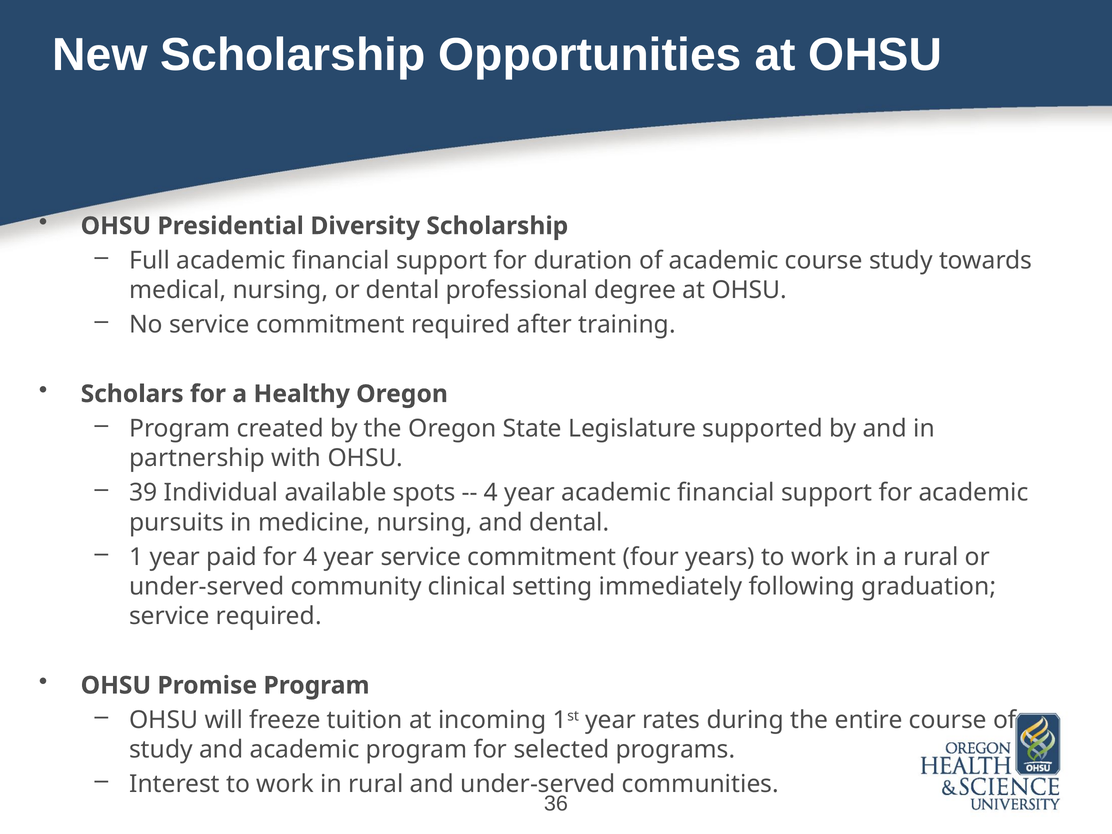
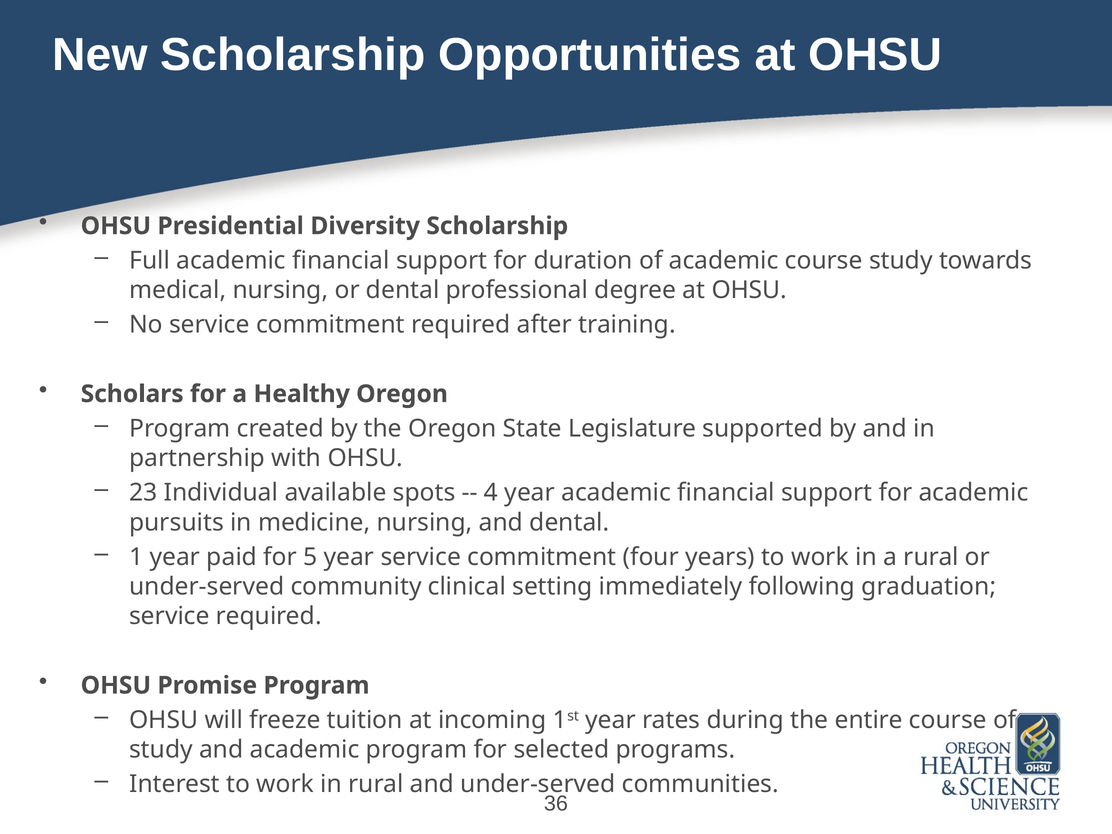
39: 39 -> 23
for 4: 4 -> 5
